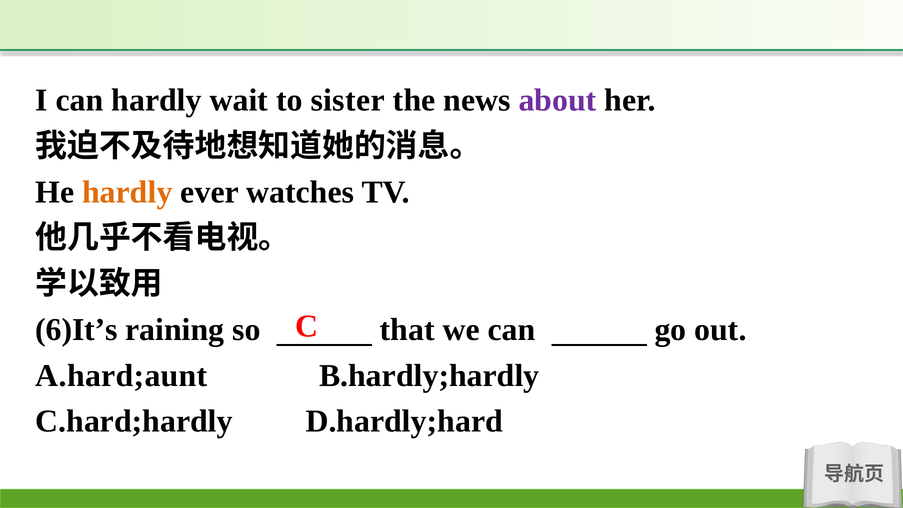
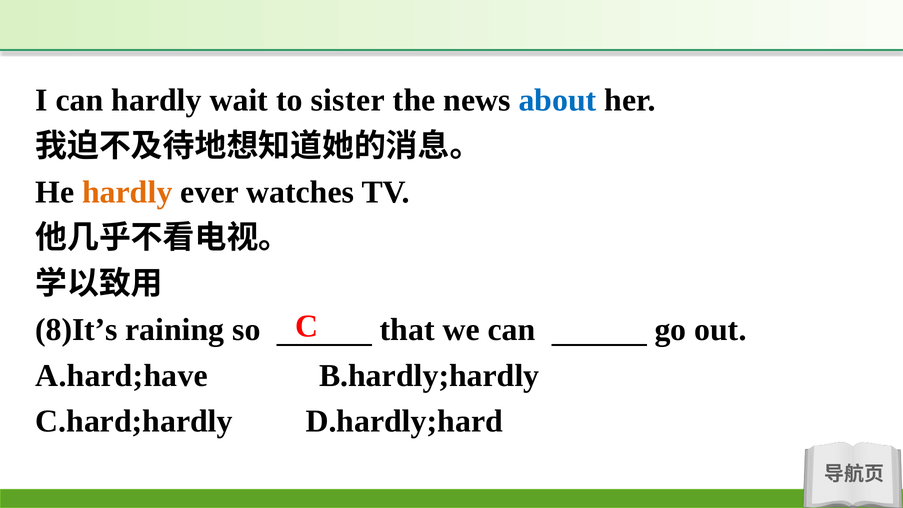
about colour: purple -> blue
6)It’s: 6)It’s -> 8)It’s
A.hard;aunt: A.hard;aunt -> A.hard;have
